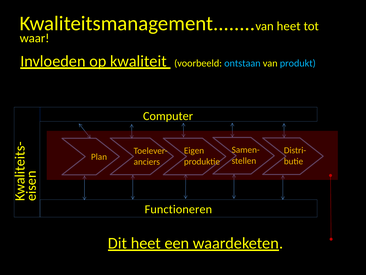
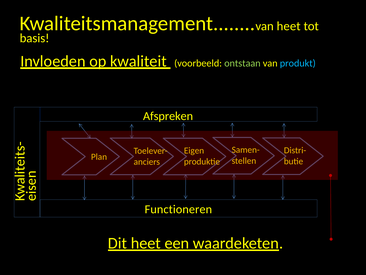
waar: waar -> basis
ontstaan colour: light blue -> light green
Computer: Computer -> Afspreken
